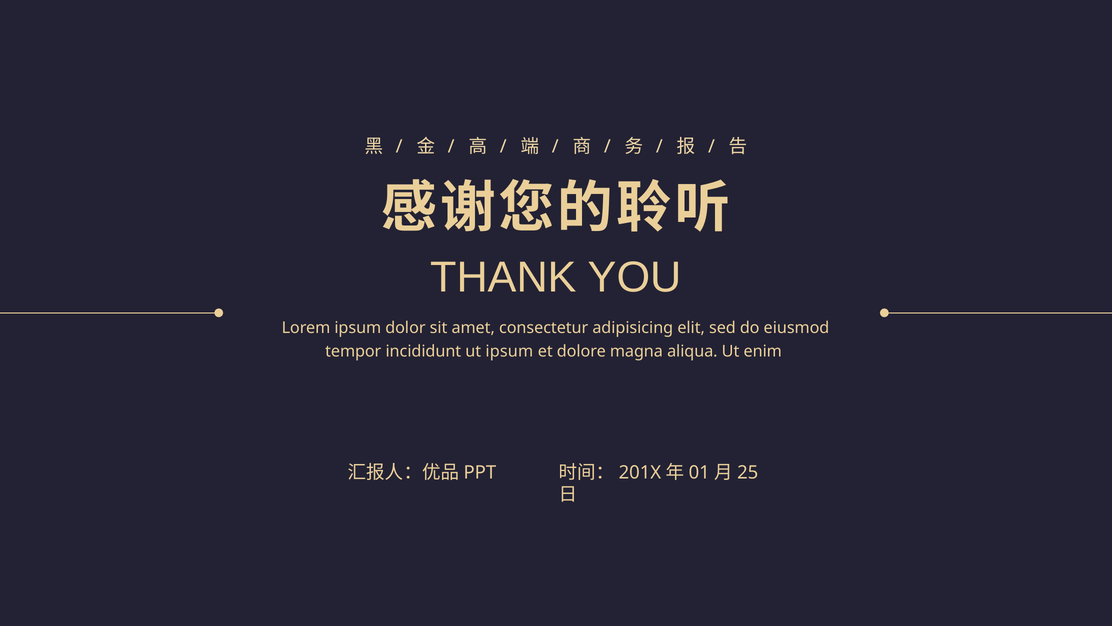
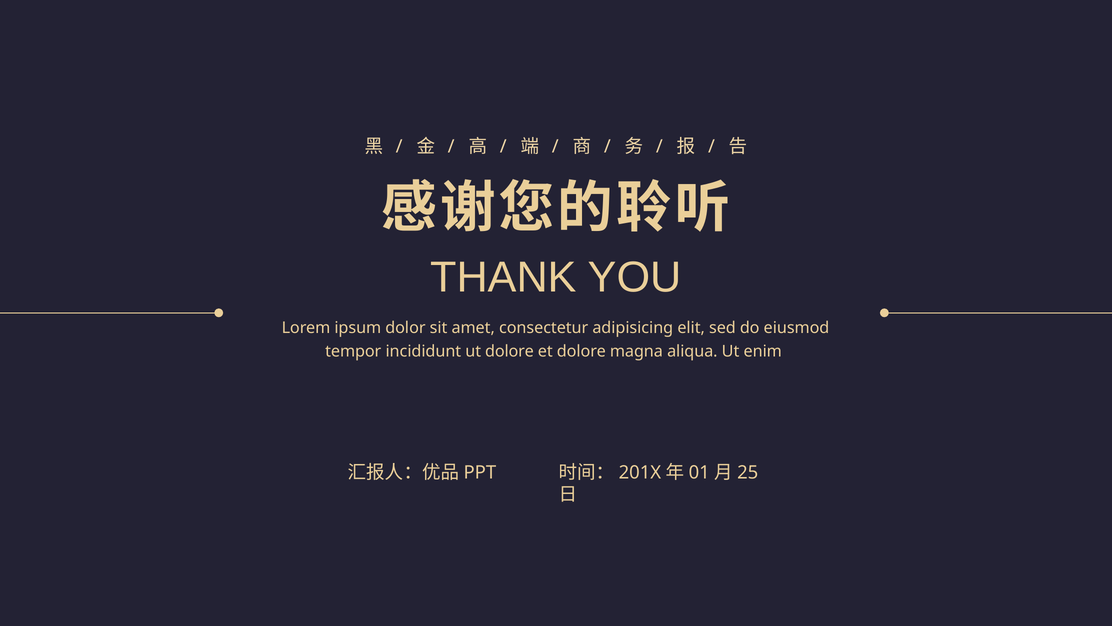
ut ipsum: ipsum -> dolore
